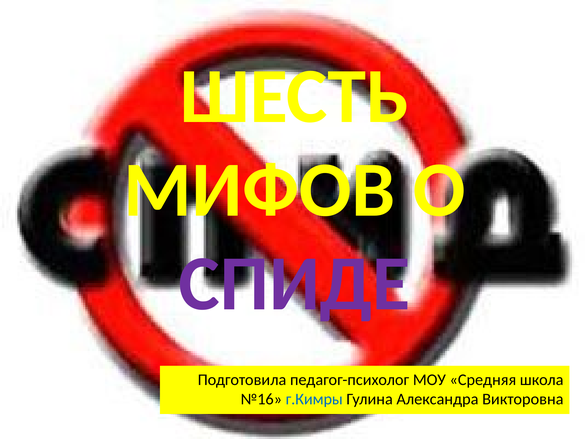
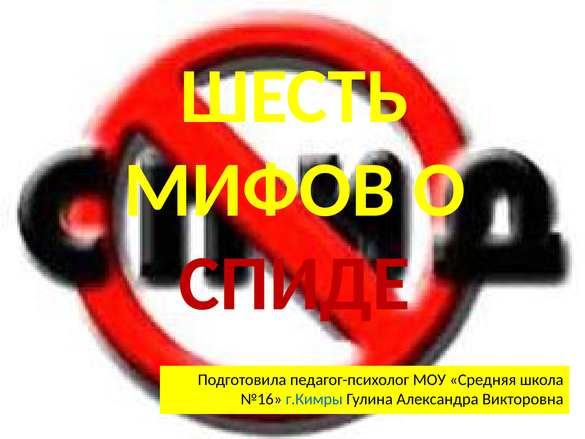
СПИДЕ colour: purple -> red
